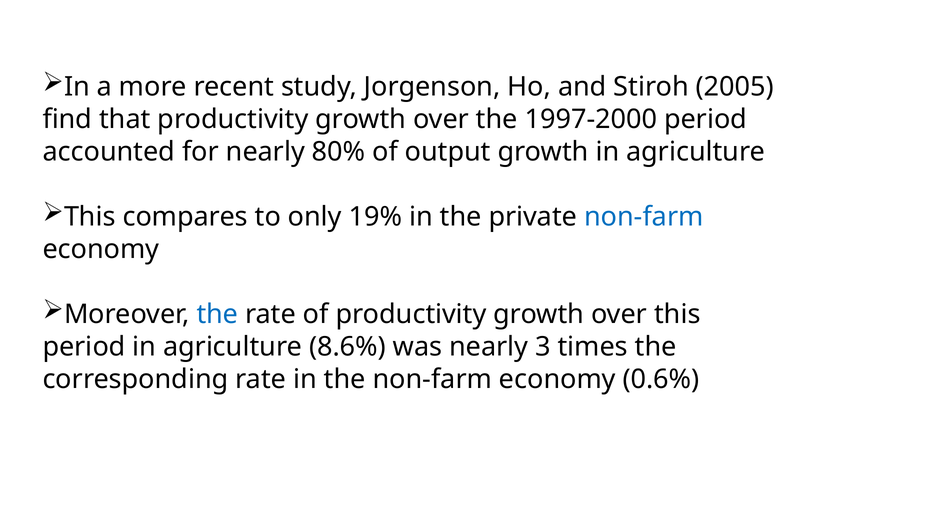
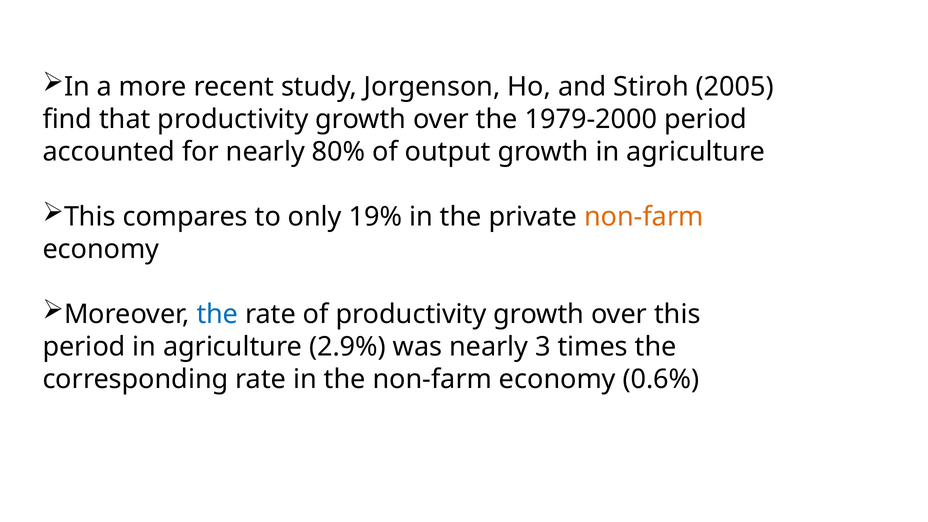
1997-2000: 1997-2000 -> 1979-2000
non-farm at (644, 217) colour: blue -> orange
8.6%: 8.6% -> 2.9%
